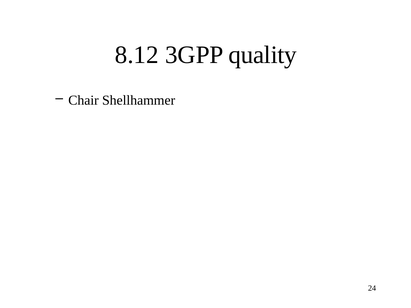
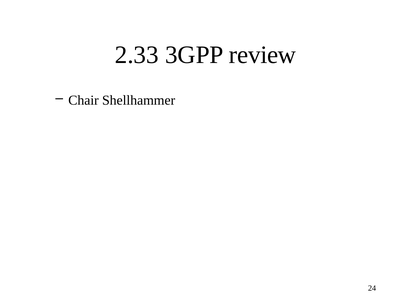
8.12: 8.12 -> 2.33
quality: quality -> review
